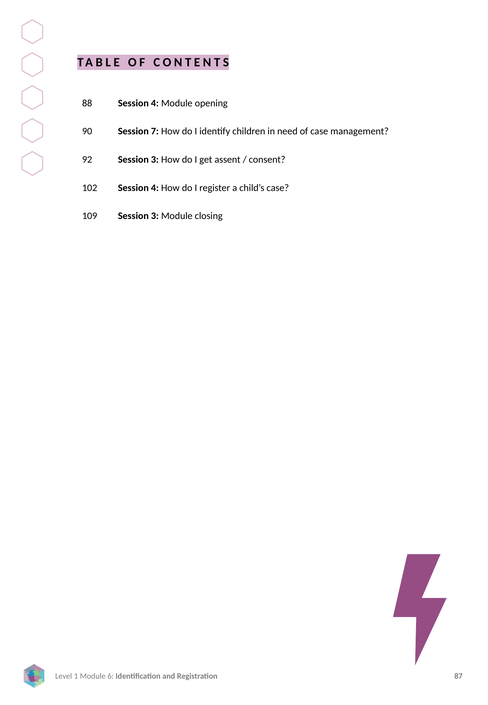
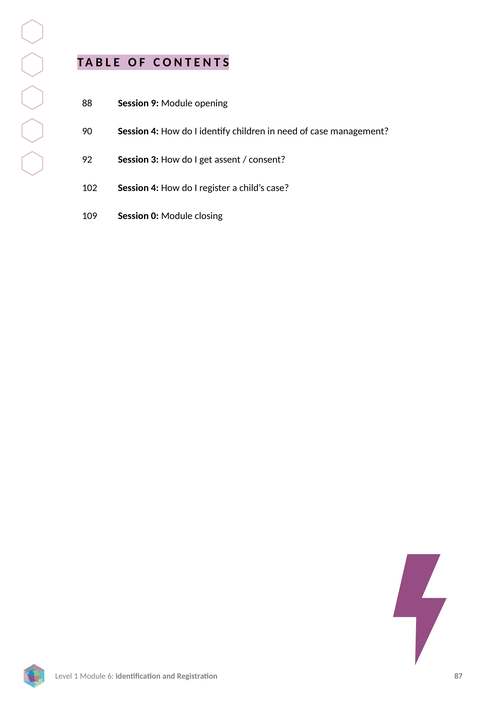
4 at (155, 103): 4 -> 9
7 at (155, 131): 7 -> 4
3 at (155, 216): 3 -> 0
